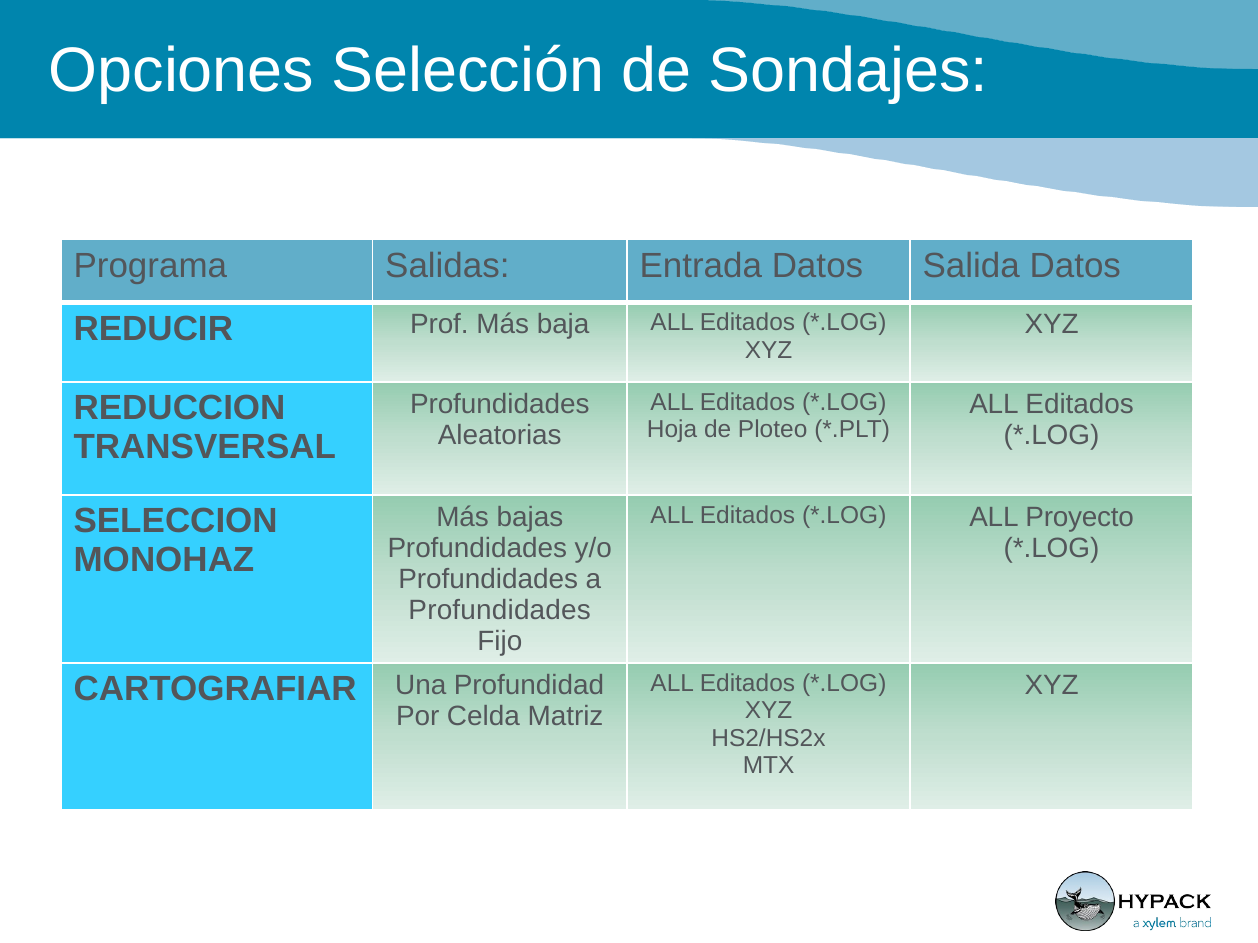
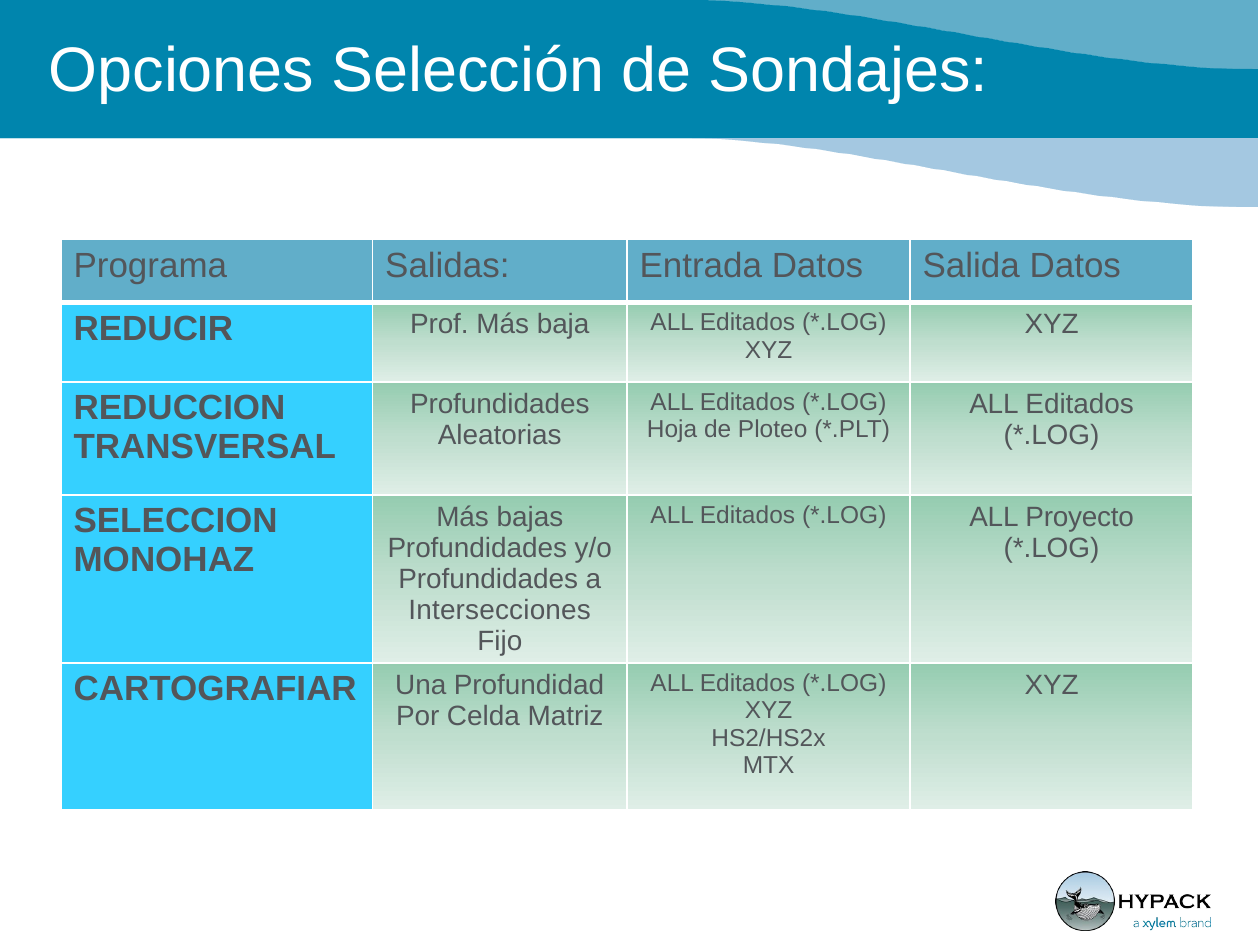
Profundidades at (500, 611): Profundidades -> Intersecciones
